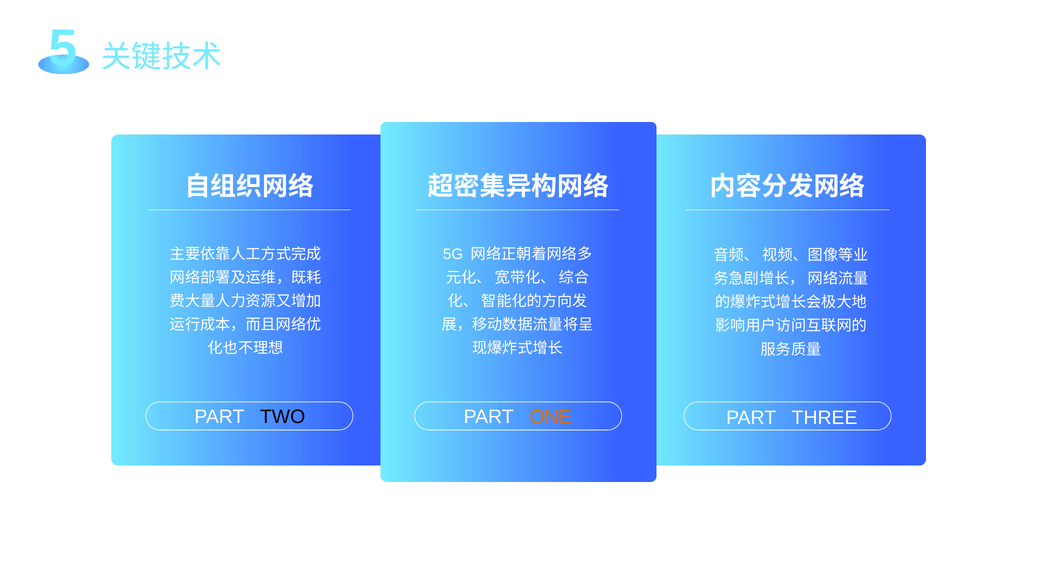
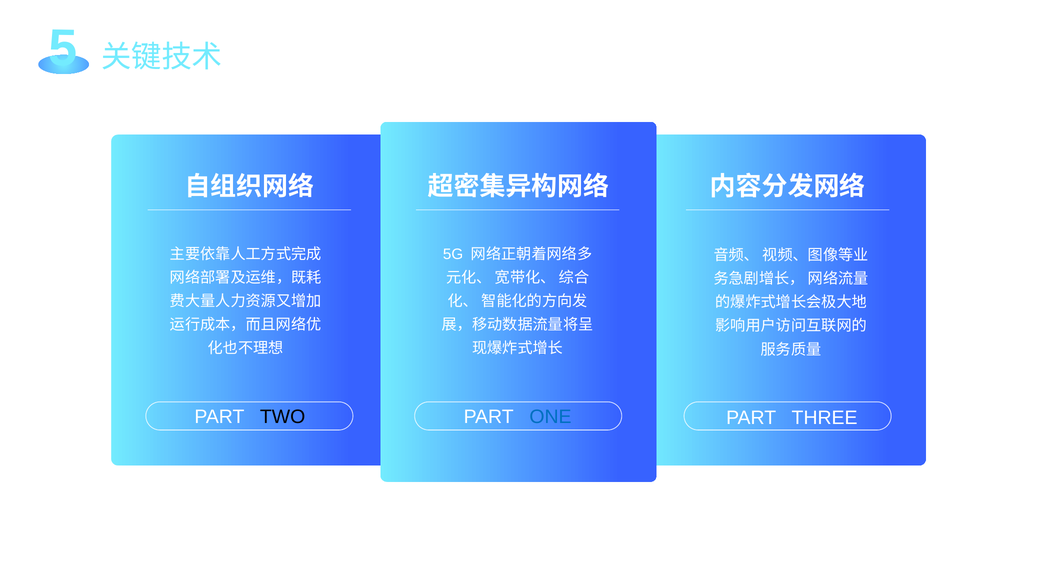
ONE colour: orange -> blue
